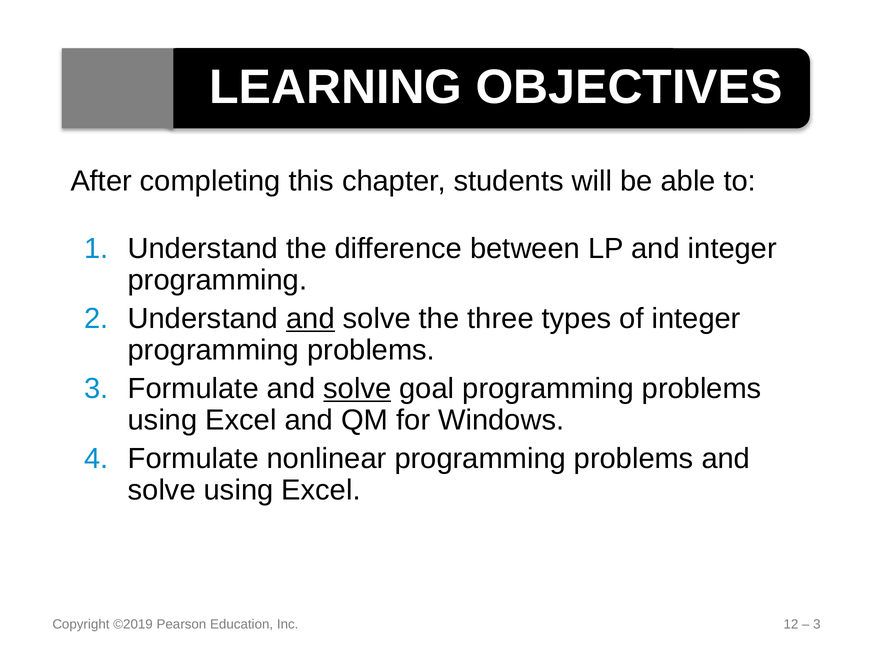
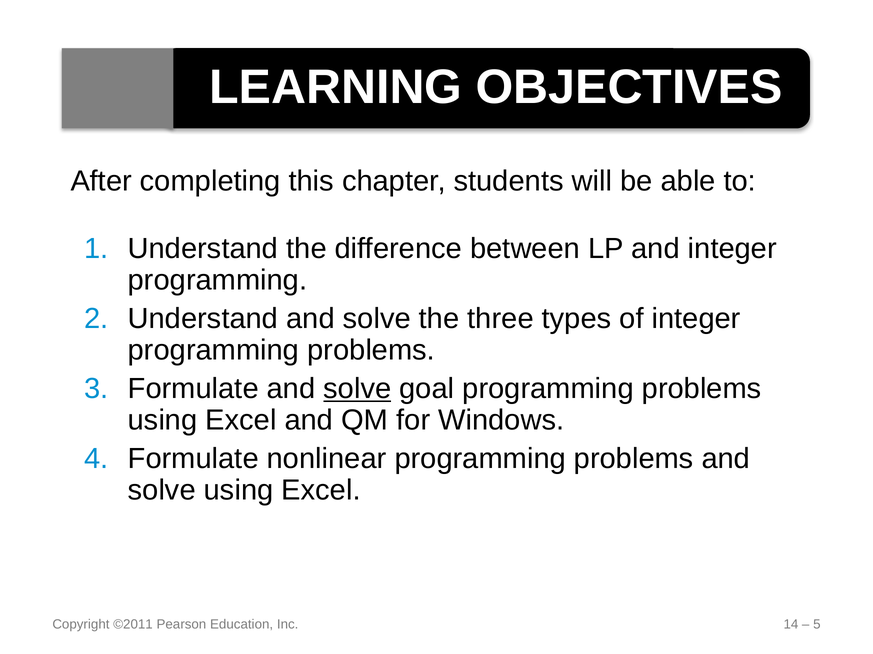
and at (311, 319) underline: present -> none
©2019: ©2019 -> ©2011
12: 12 -> 14
3 at (817, 625): 3 -> 5
